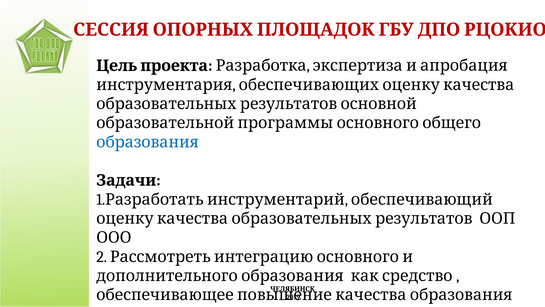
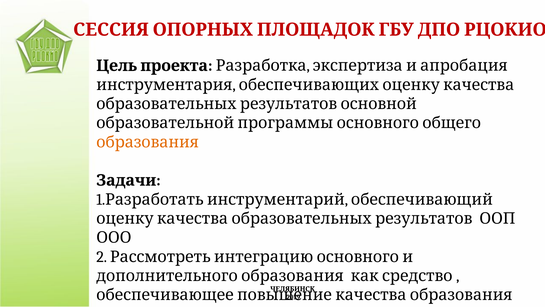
образования colour: blue -> orange
